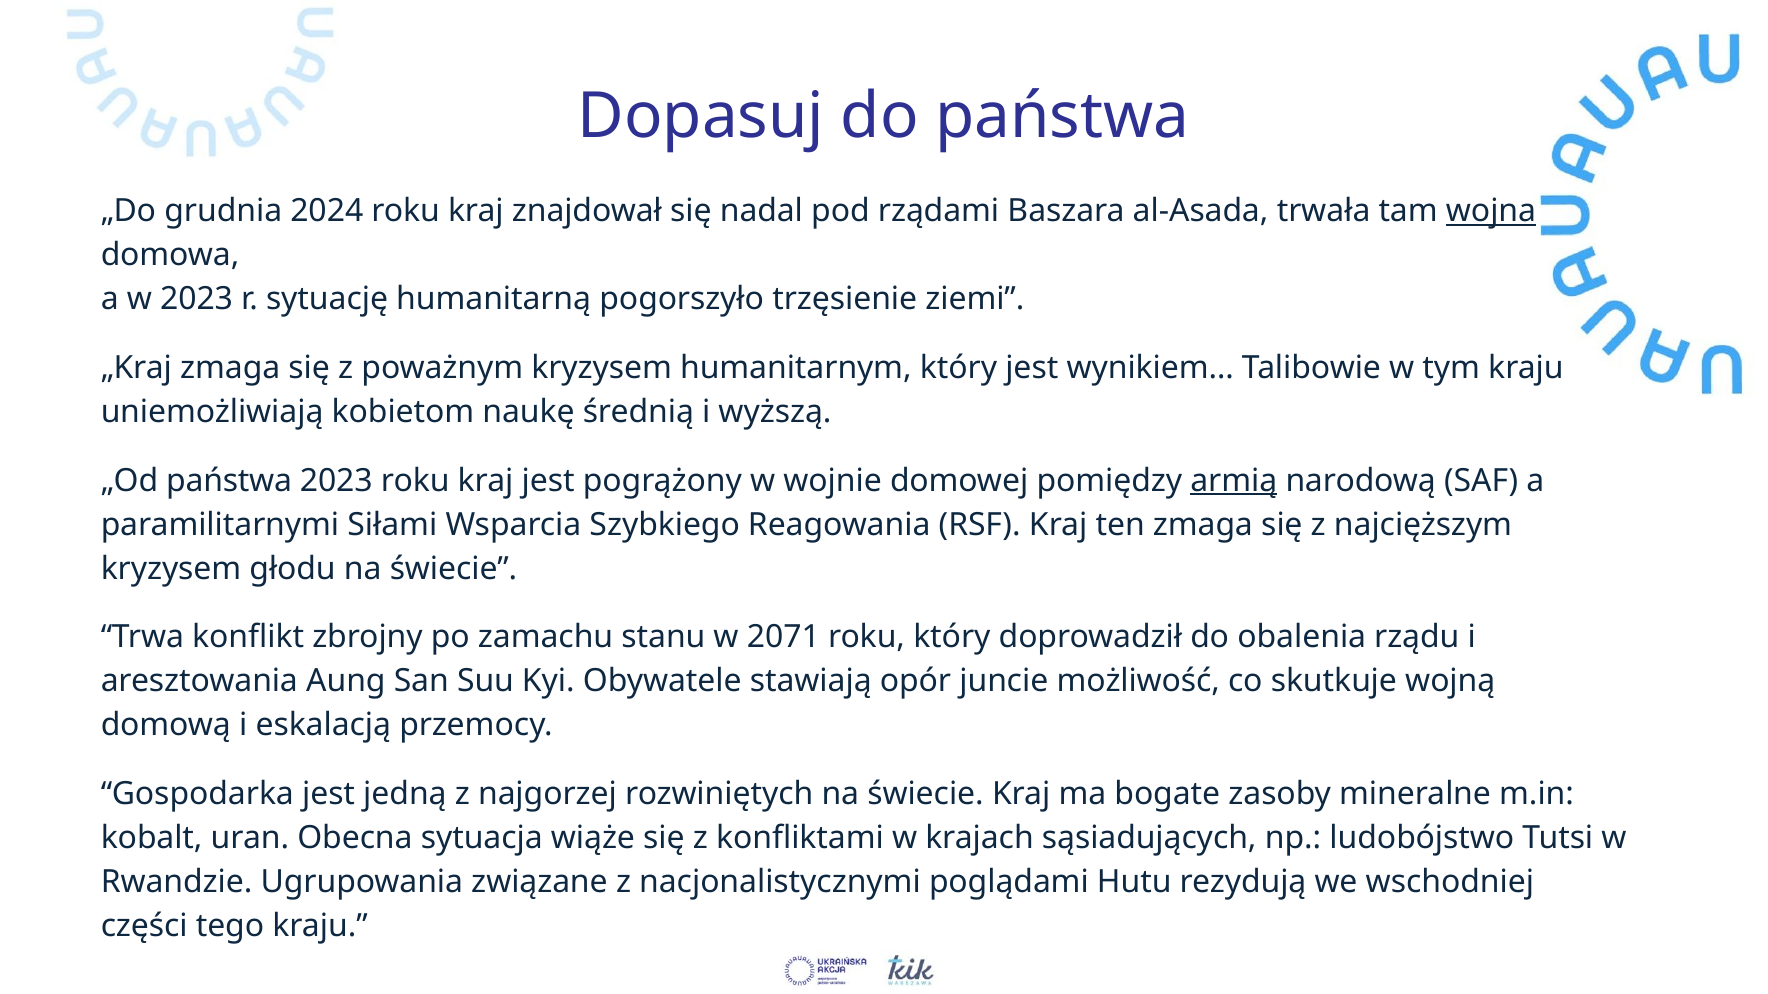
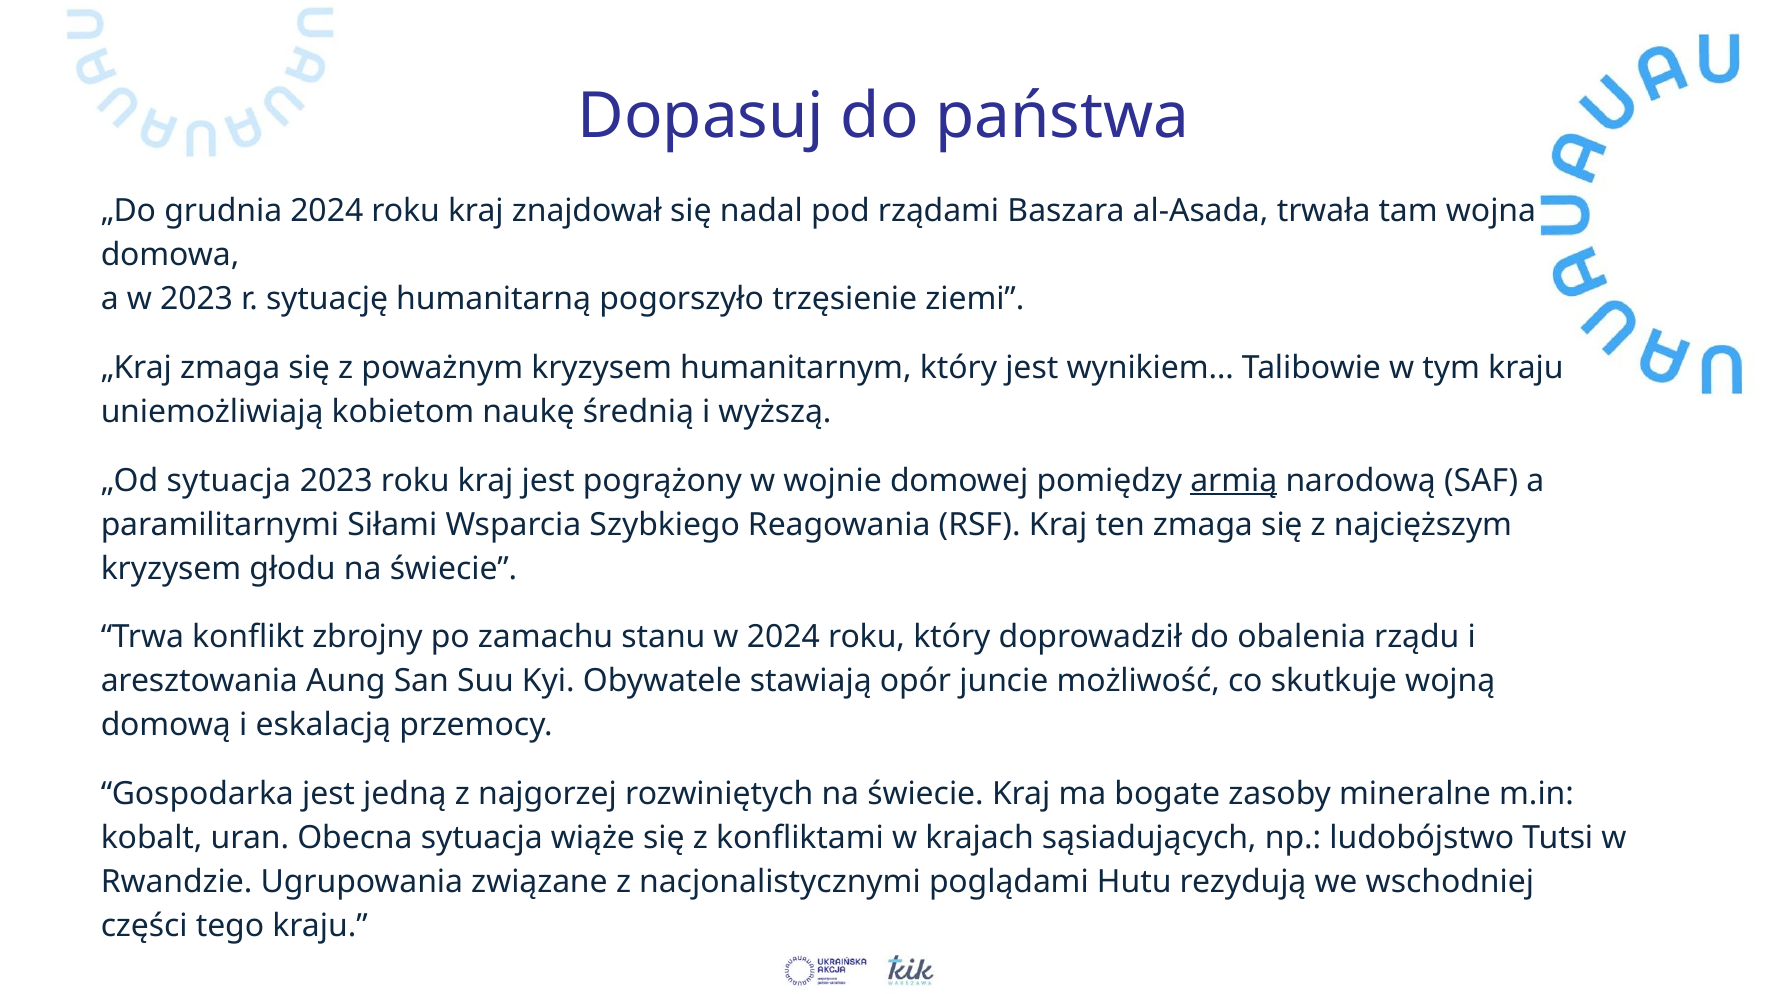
wojna underline: present -> none
„Od państwa: państwa -> sytuacja
w 2071: 2071 -> 2024
